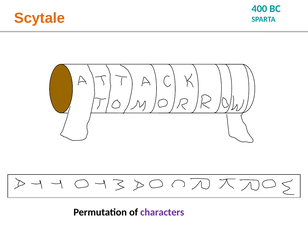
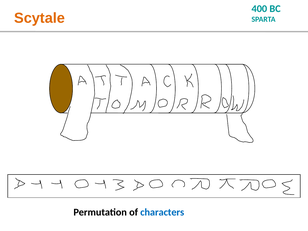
characters colour: purple -> blue
